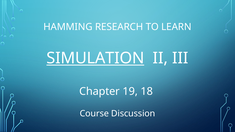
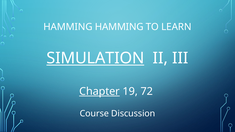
HAMMING RESEARCH: RESEARCH -> HAMMING
Chapter underline: none -> present
18: 18 -> 72
